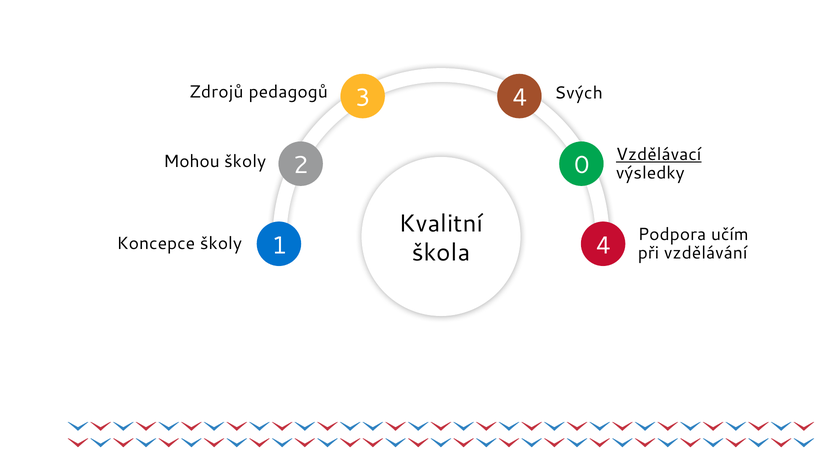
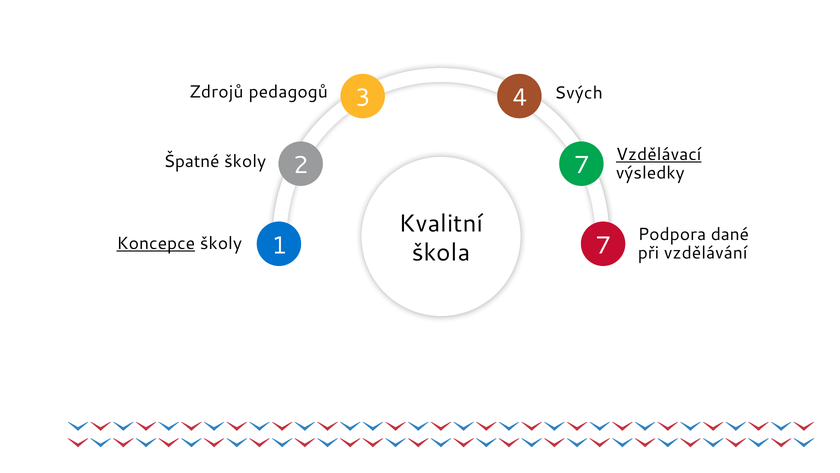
Mohou: Mohou -> Špatné
2 0: 0 -> 7
učím: učím -> dané
1 4: 4 -> 7
Koncepce underline: none -> present
